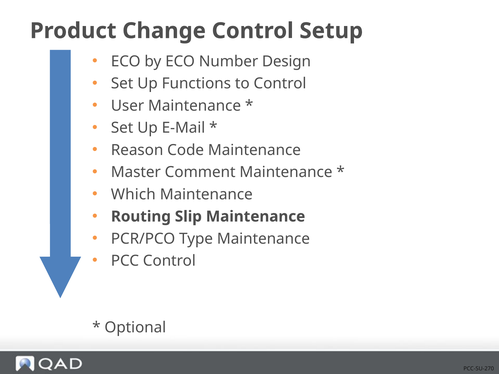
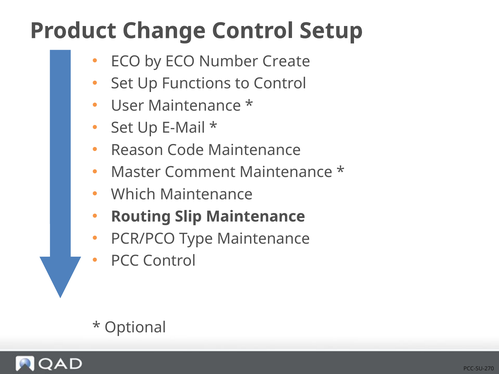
Design: Design -> Create
